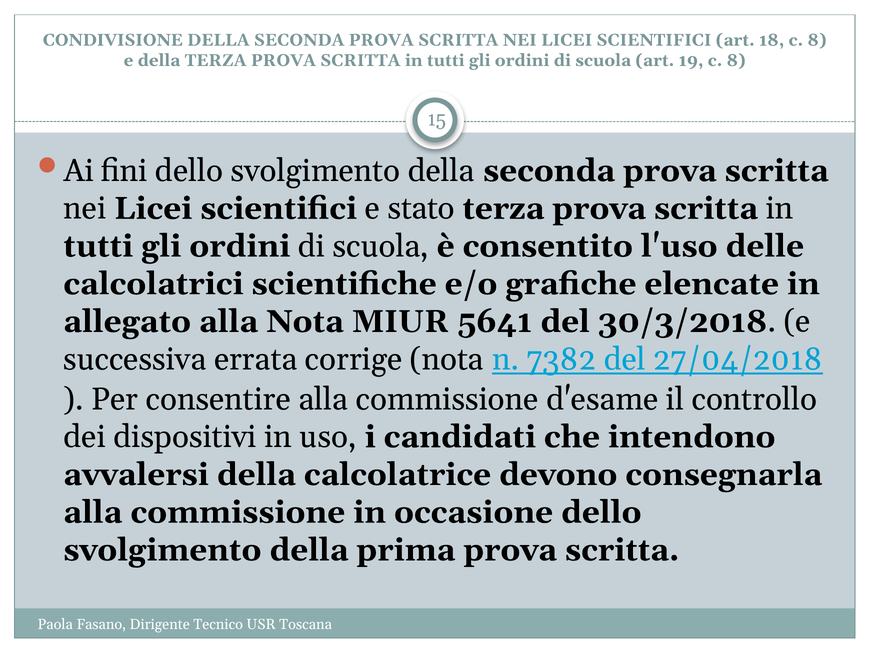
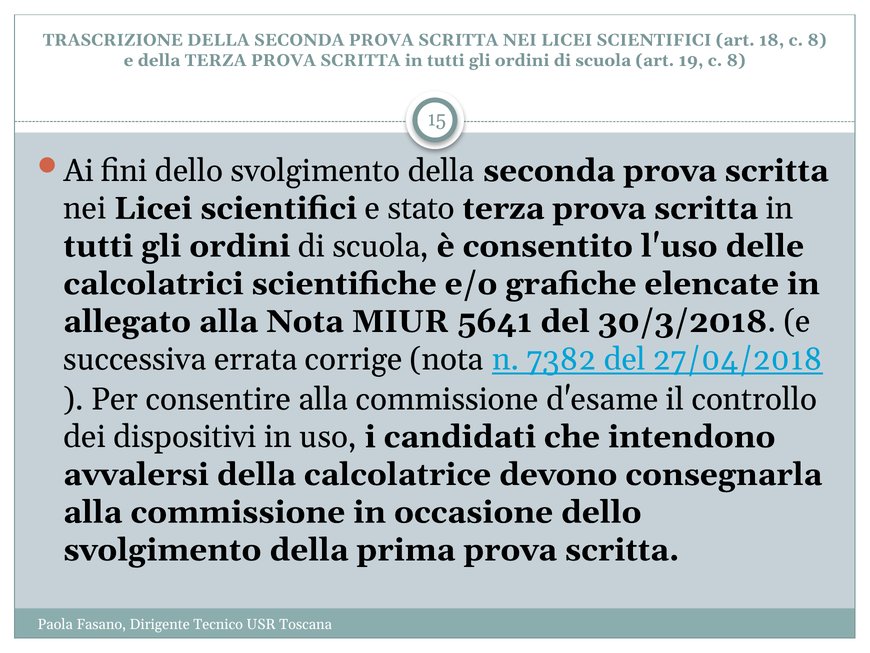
CONDIVISIONE: CONDIVISIONE -> TRASCRIZIONE
